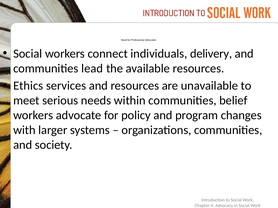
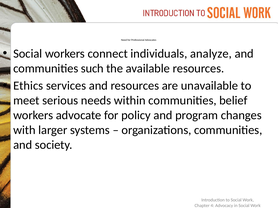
delivery: delivery -> analyze
lead: lead -> such
